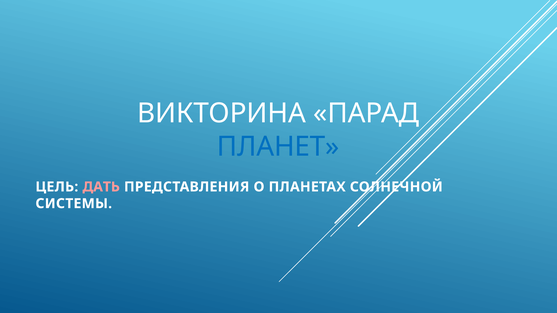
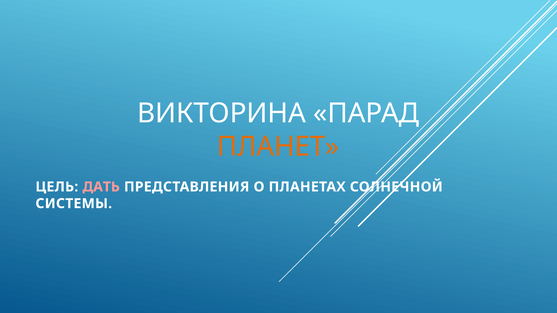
ПЛАНЕТ colour: blue -> orange
